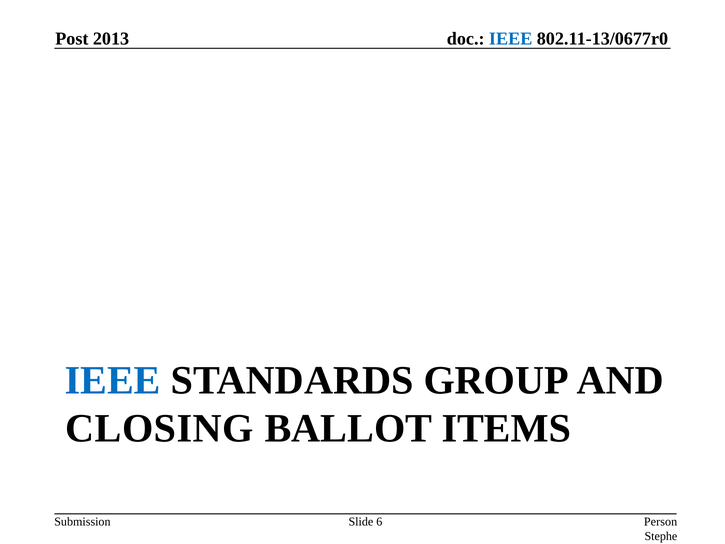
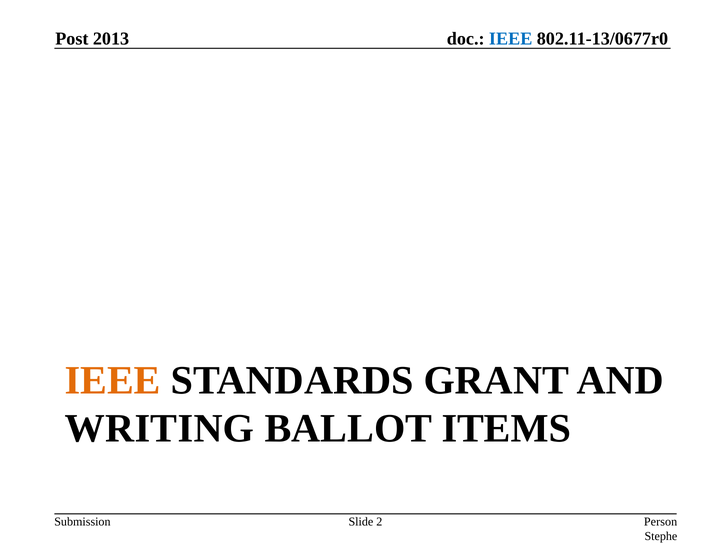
IEEE at (113, 380) colour: blue -> orange
GROUP: GROUP -> GRANT
CLOSING: CLOSING -> WRITING
6: 6 -> 2
